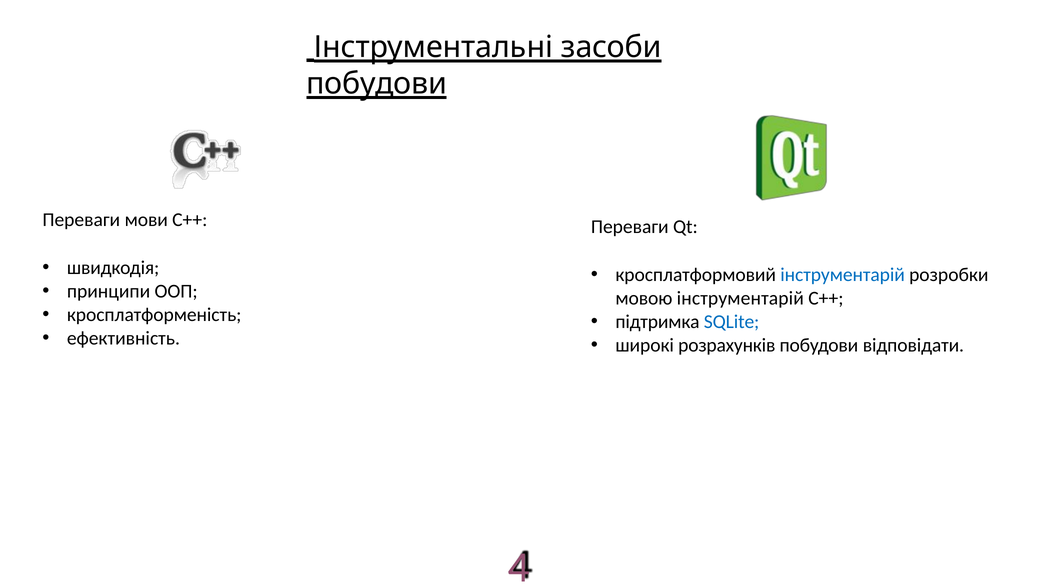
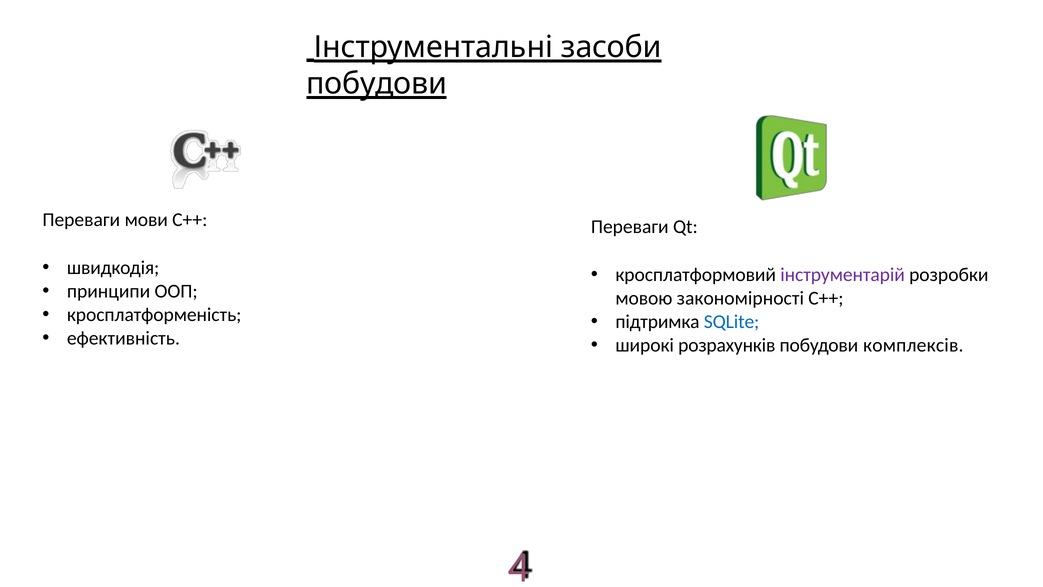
інструментарій at (843, 275) colour: blue -> purple
мовою інструментарій: інструментарій -> закономірності
відповідати: відповідати -> комплексів
